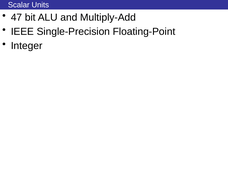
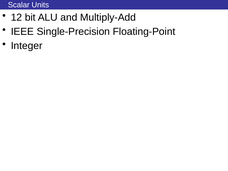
47: 47 -> 12
